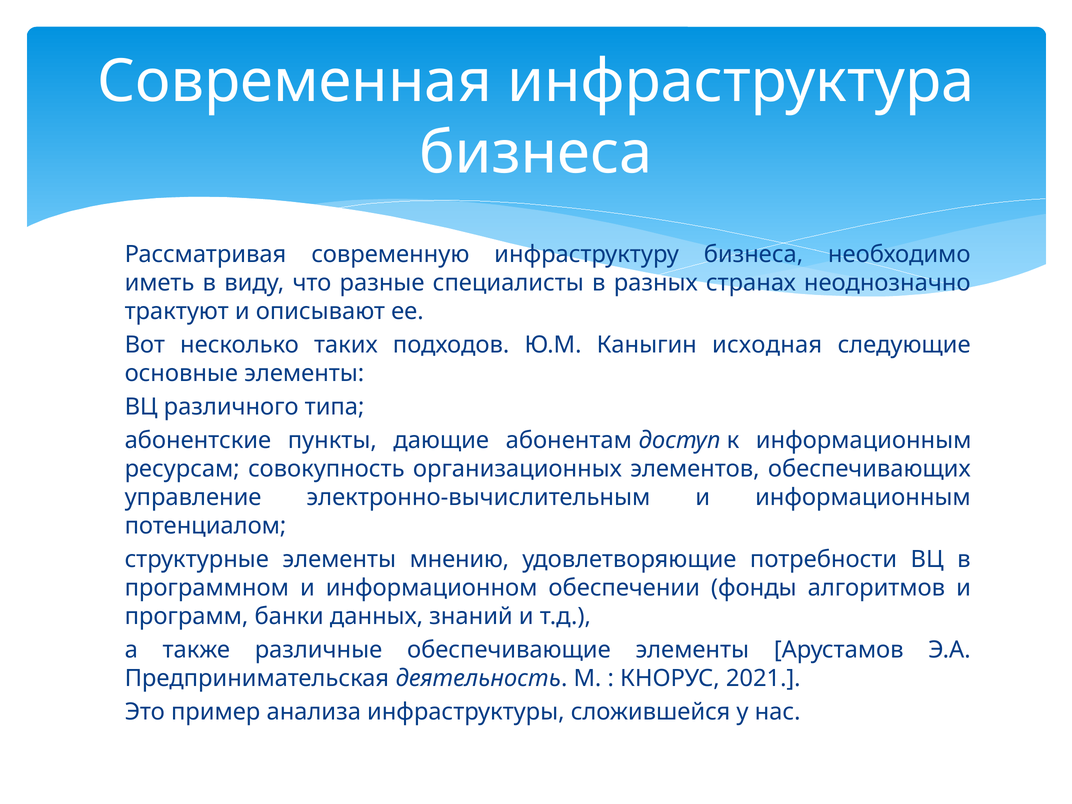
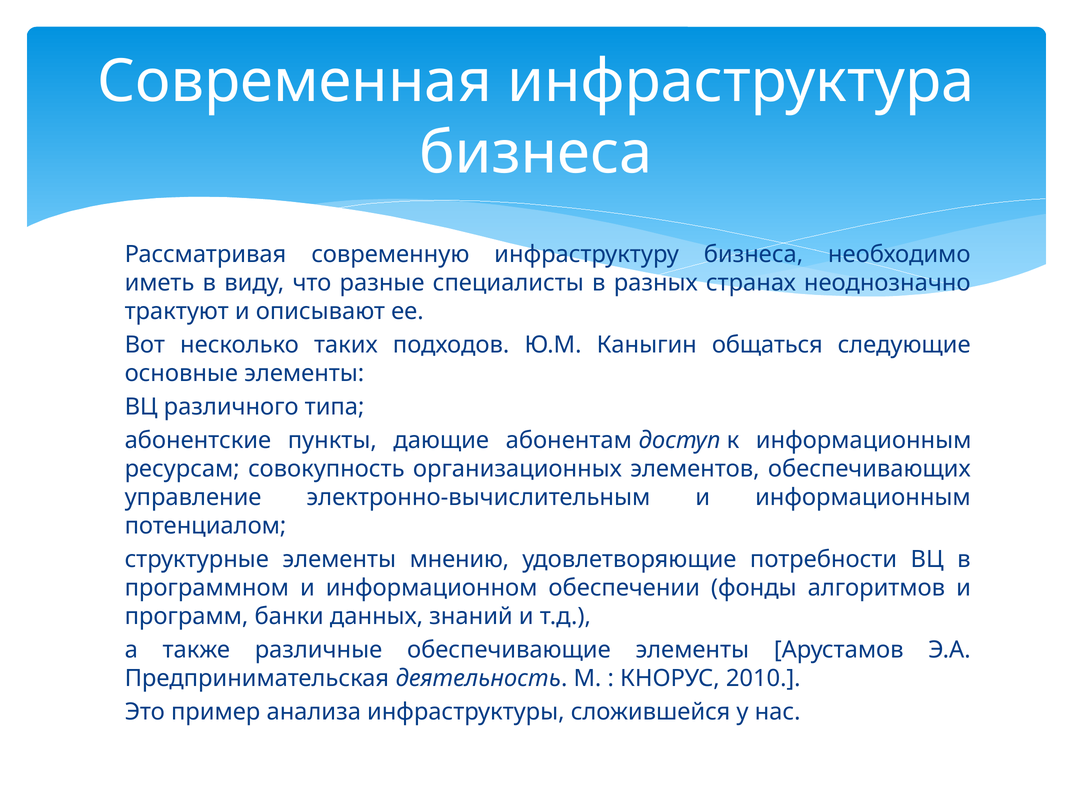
исходная: исходная -> общаться
2021: 2021 -> 2010
